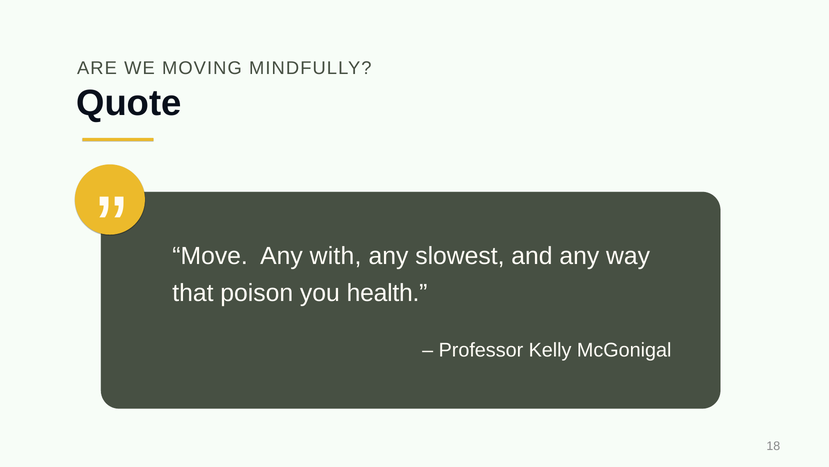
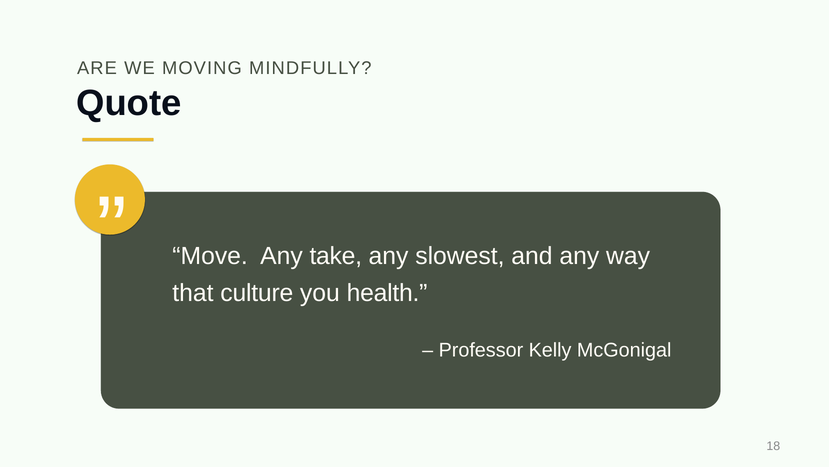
with: with -> take
poison: poison -> culture
